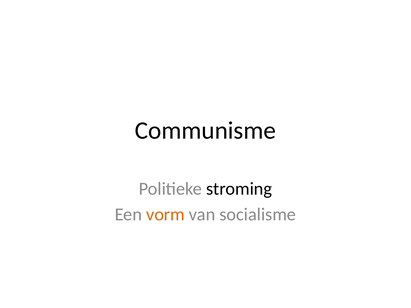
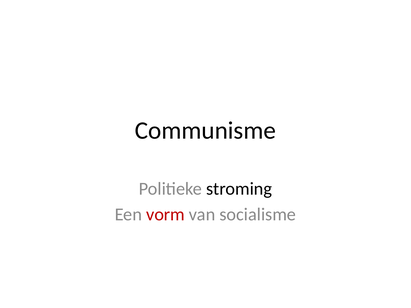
vorm colour: orange -> red
